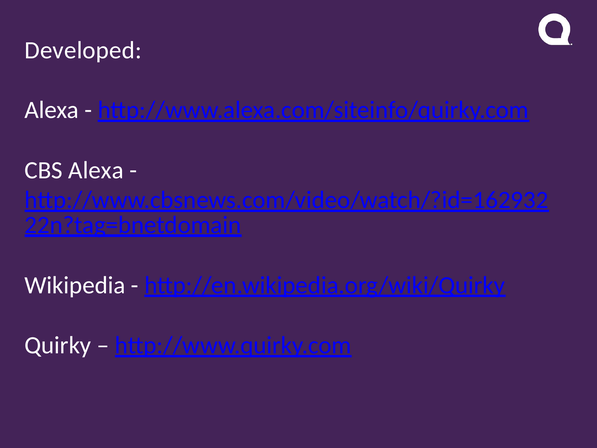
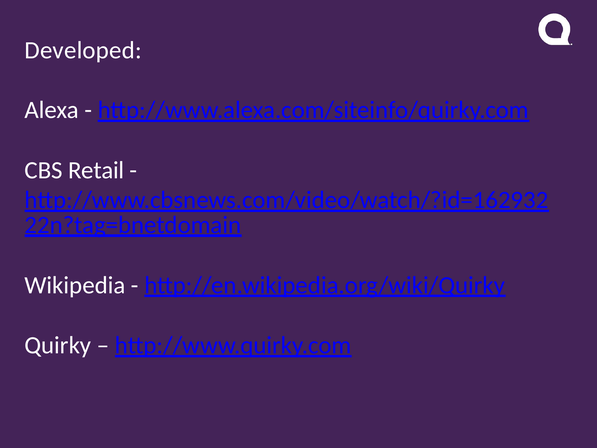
CBS Alexa: Alexa -> Retail
